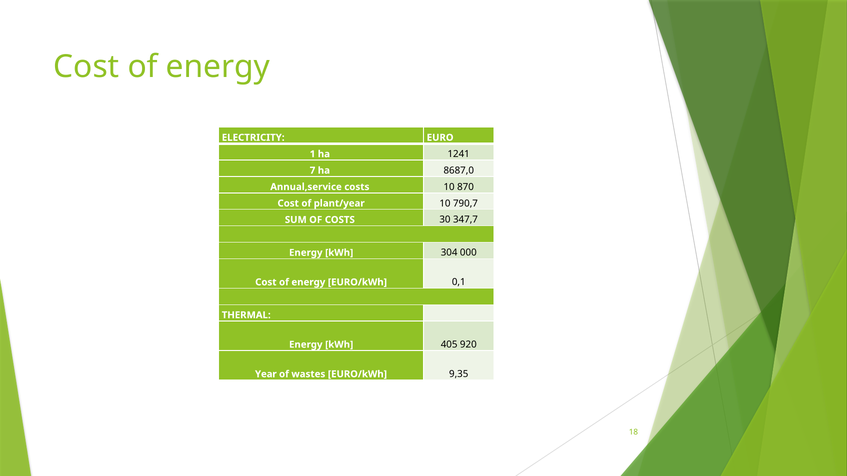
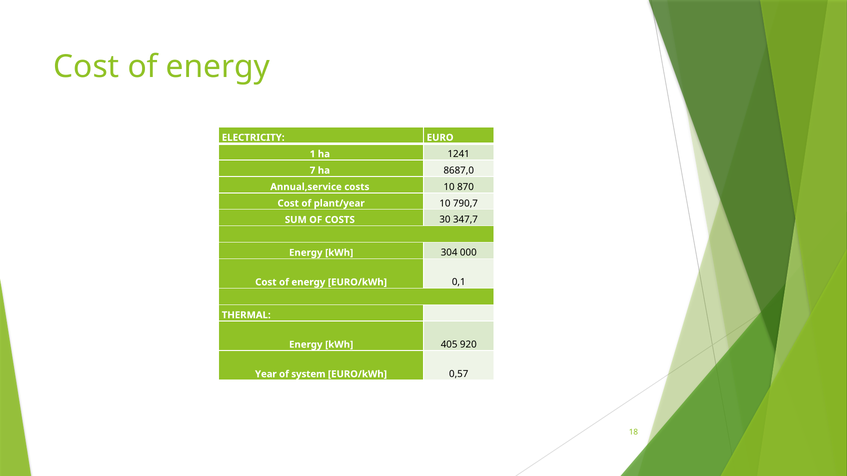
wastes: wastes -> system
9,35: 9,35 -> 0,57
